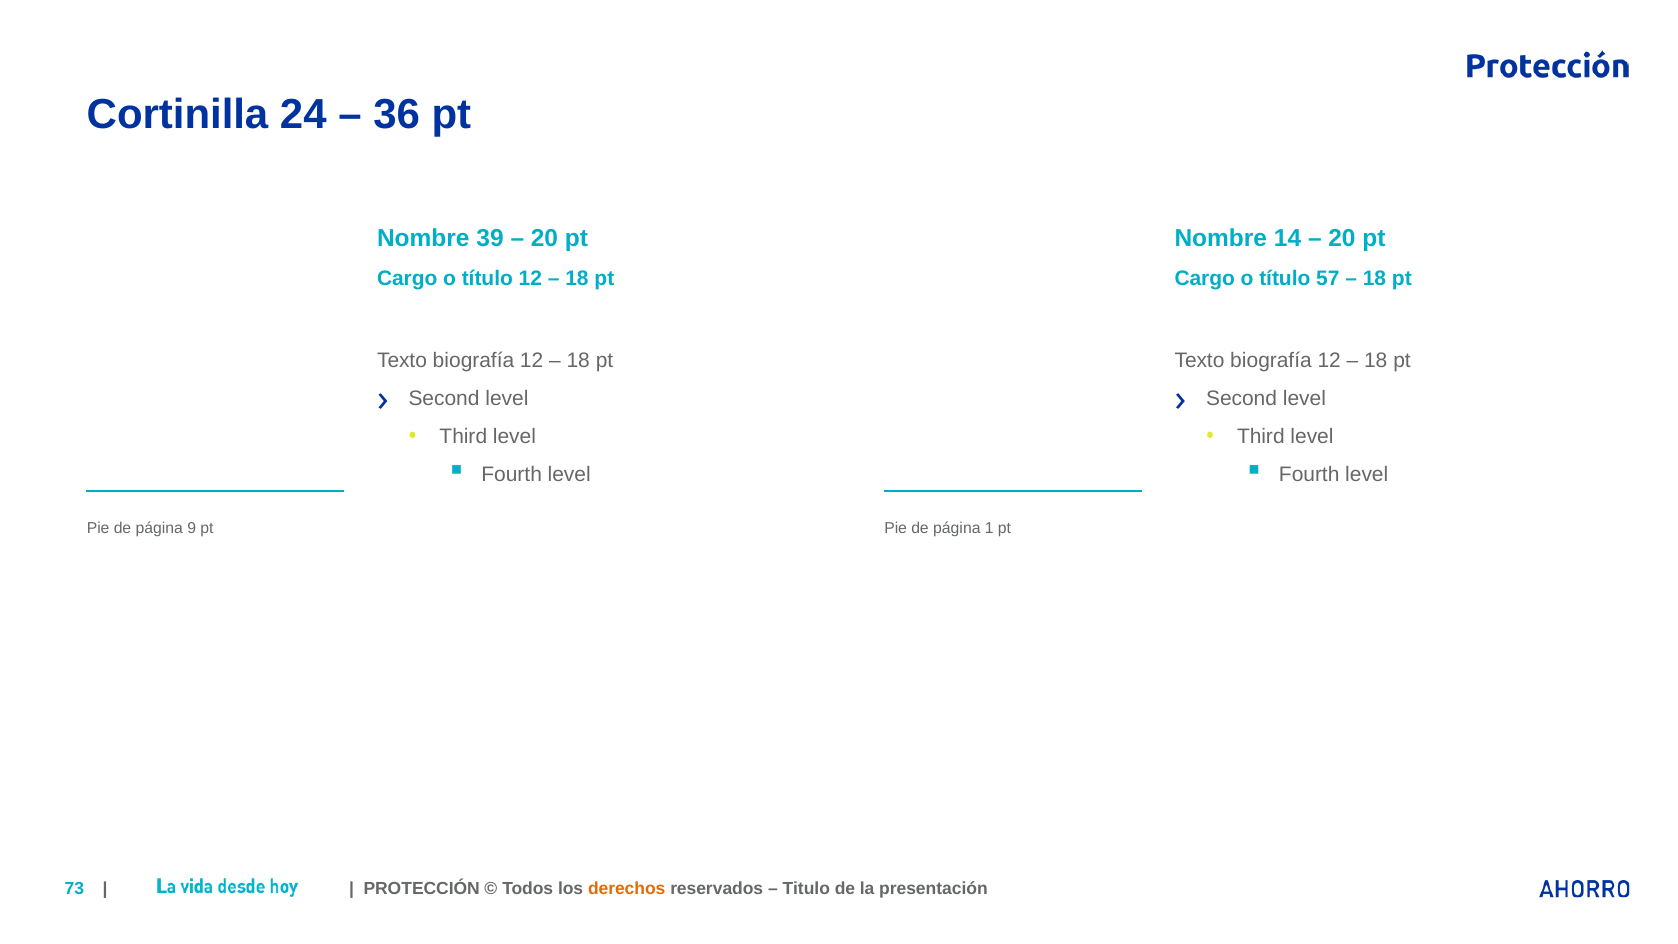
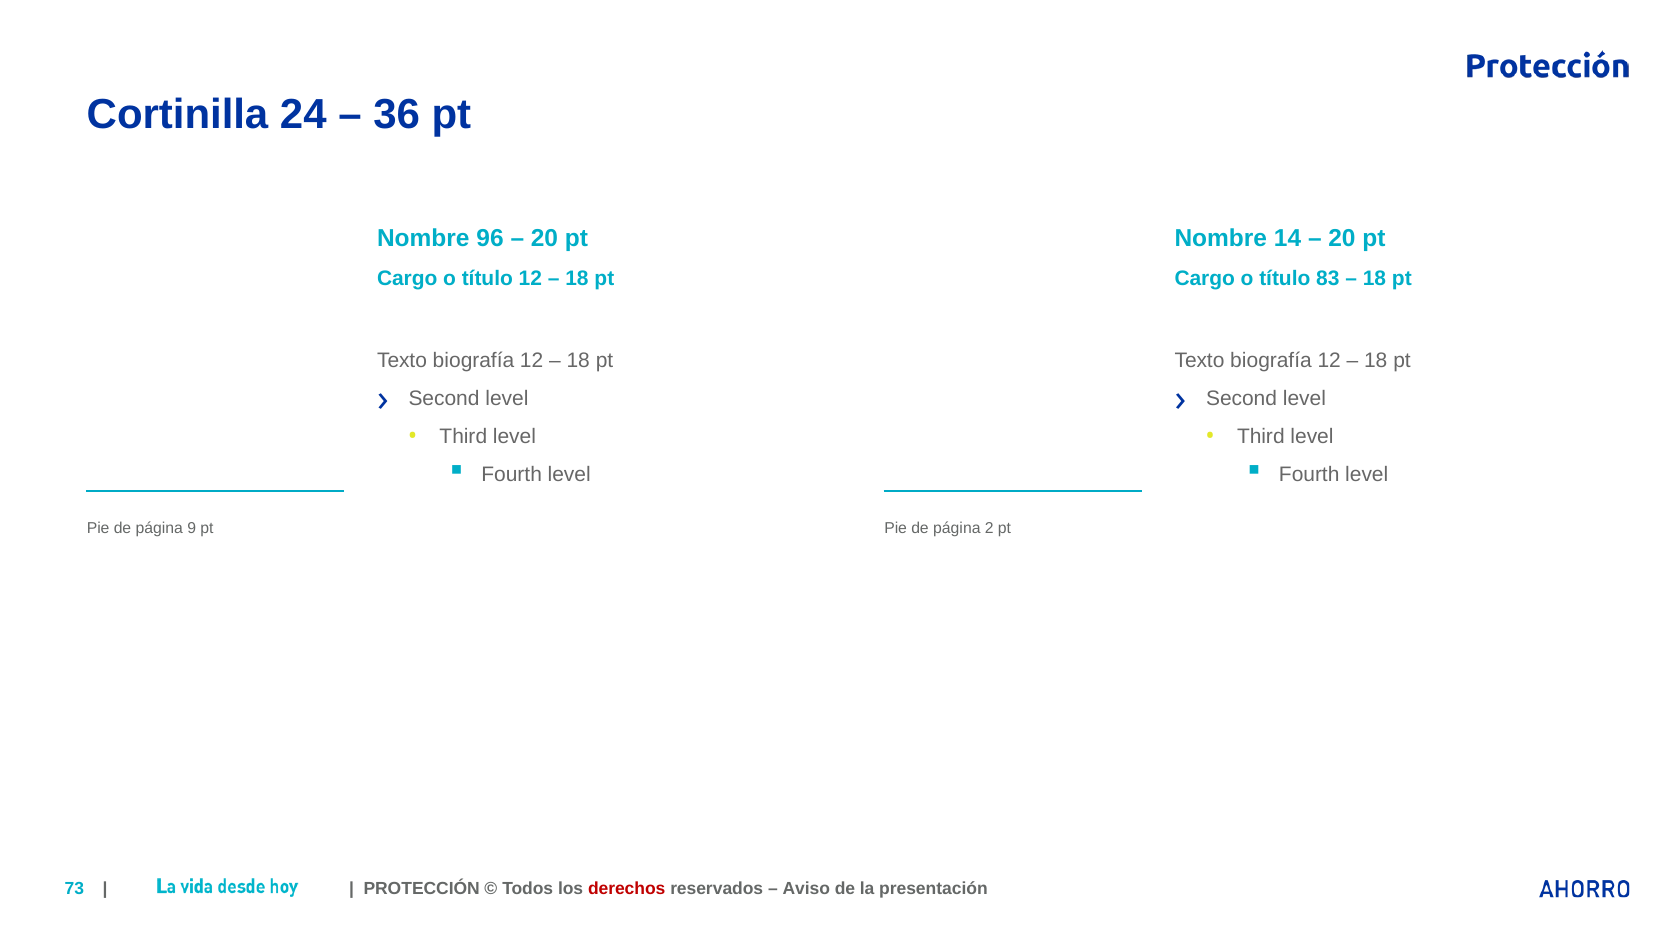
39: 39 -> 96
57: 57 -> 83
1: 1 -> 2
derechos colour: orange -> red
Titulo: Titulo -> Aviso
